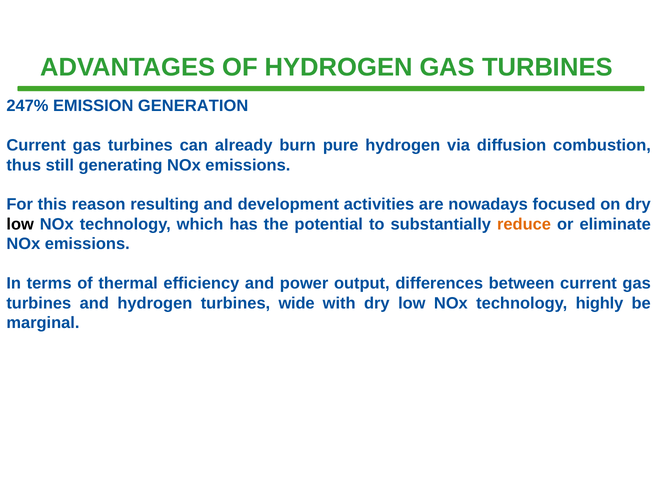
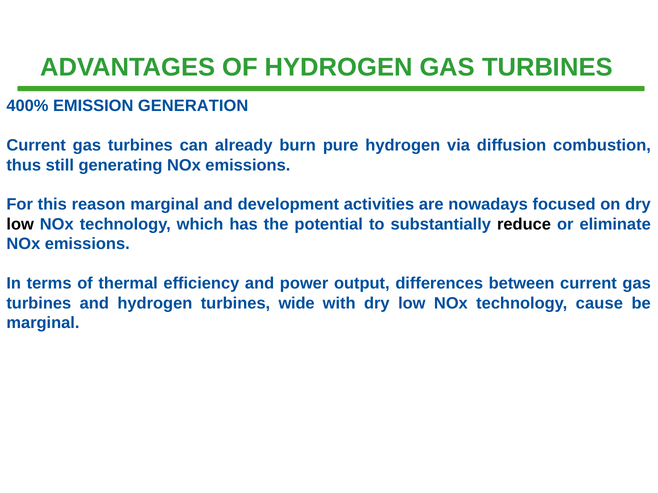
247%: 247% -> 400%
reason resulting: resulting -> marginal
reduce colour: orange -> black
highly: highly -> cause
